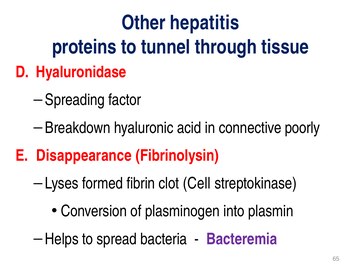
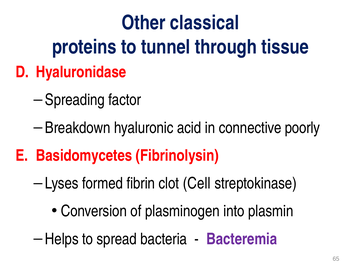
hepatitis: hepatitis -> classical
Disappearance: Disappearance -> Basidomycetes
